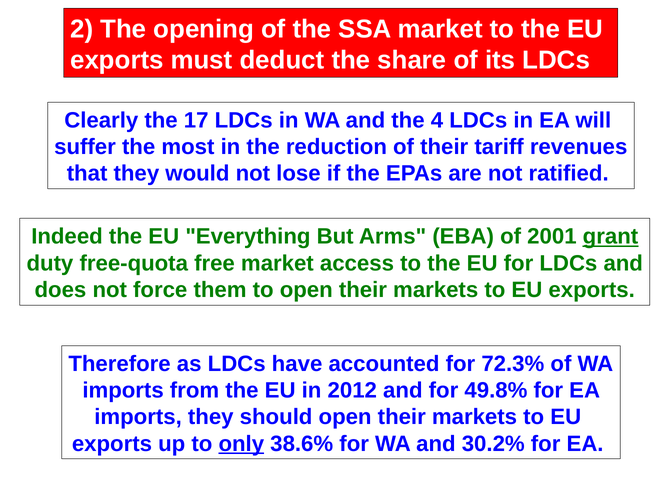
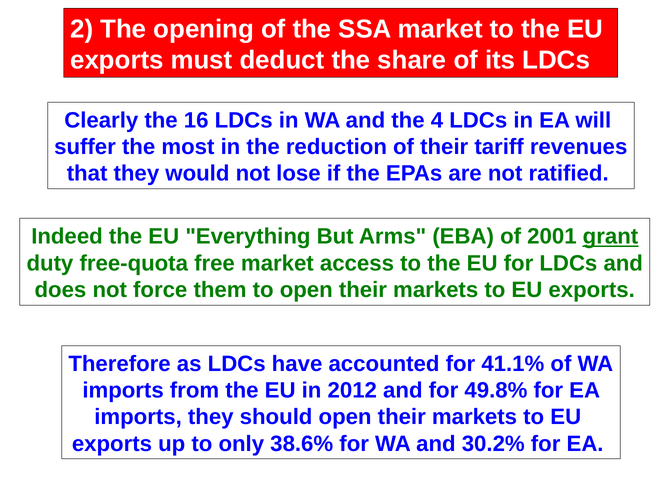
17: 17 -> 16
72.3%: 72.3% -> 41.1%
only underline: present -> none
